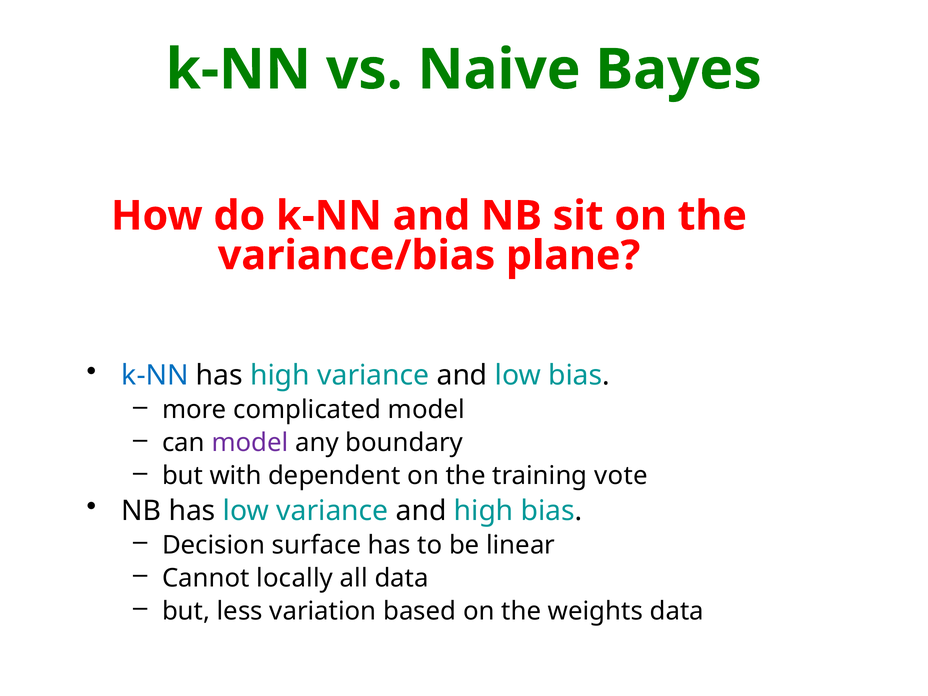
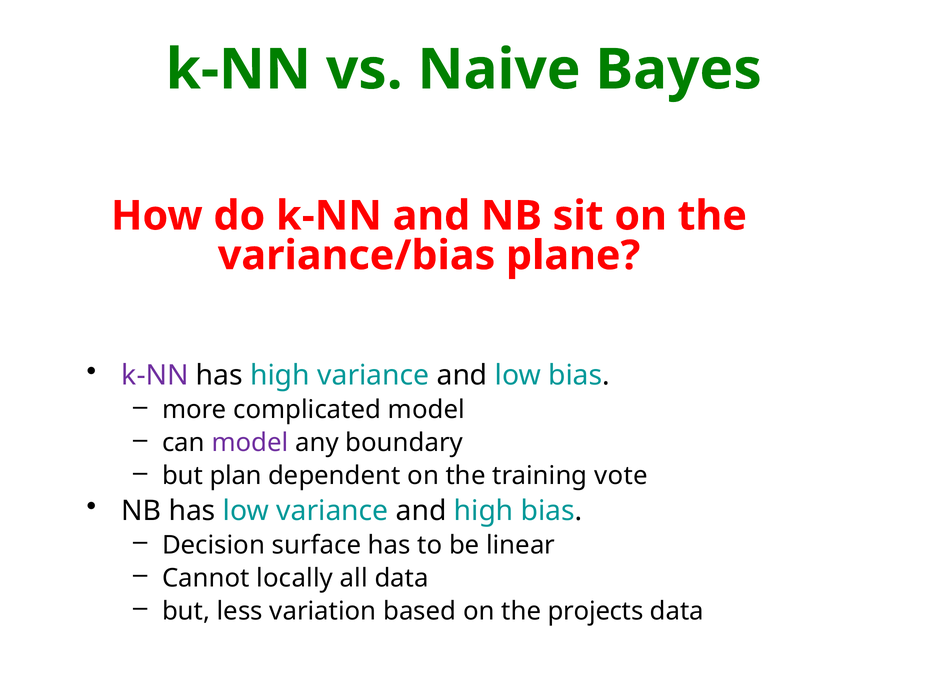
k-NN at (155, 376) colour: blue -> purple
with: with -> plan
weights: weights -> projects
